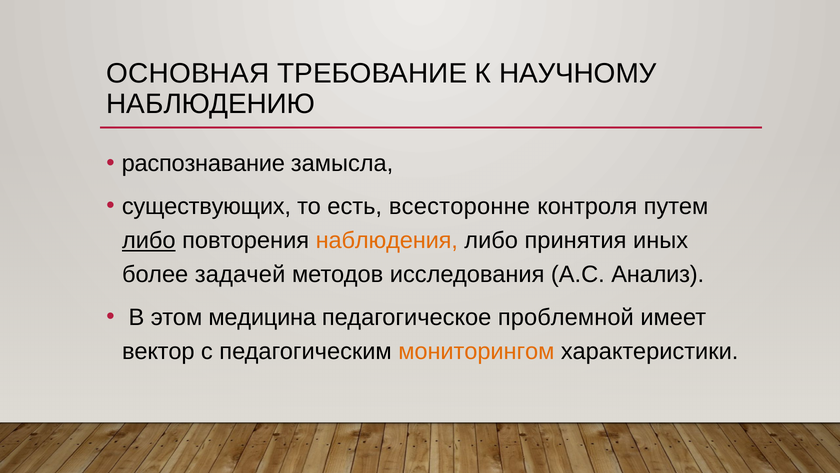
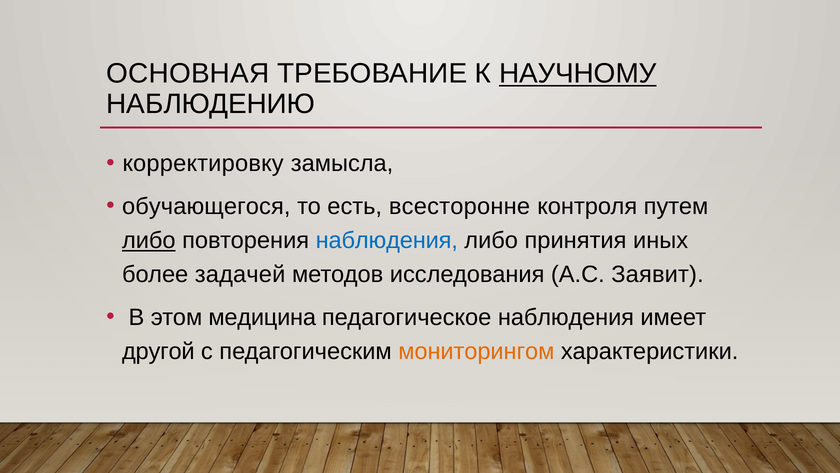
НАУЧНОМУ underline: none -> present
распознавание: распознавание -> корректировку
существующих: существующих -> обучающегося
наблюдения at (387, 240) colour: orange -> blue
Анализ: Анализ -> Заявит
педагогическое проблемной: проблемной -> наблюдения
вектор: вектор -> другой
